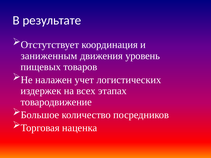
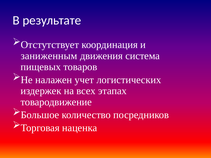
уровень: уровень -> система
